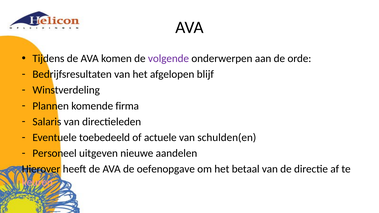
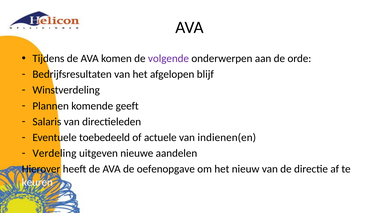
firma: firma -> geeft
schulden(en: schulden(en -> indienen(en
Personeel: Personeel -> Verdeling
betaal: betaal -> nieuw
keuren colour: pink -> white
